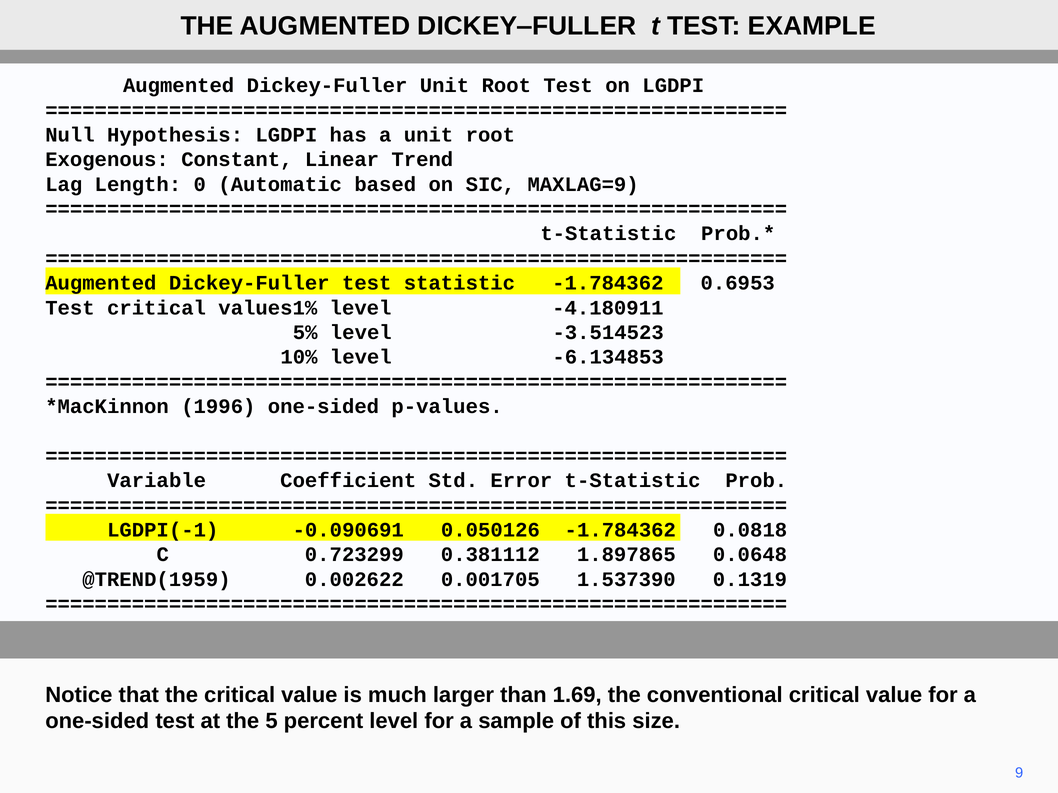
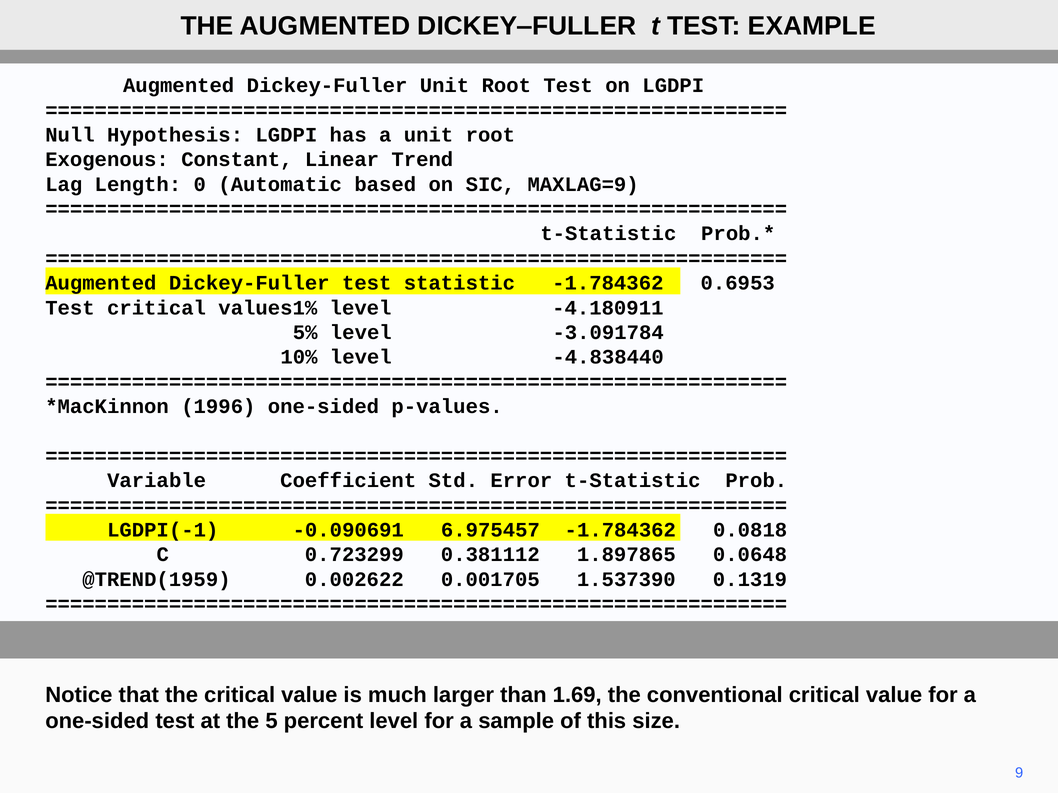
-3.514523: -3.514523 -> -3.091784
-6.134853: -6.134853 -> -4.838440
0.050126: 0.050126 -> 6.975457
